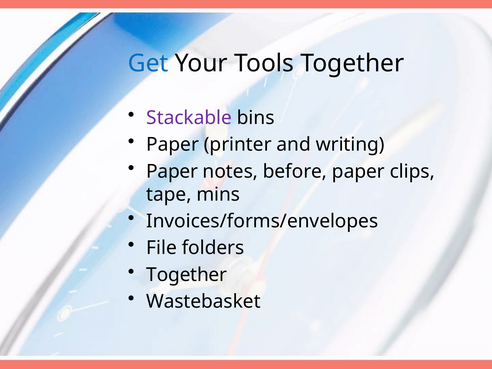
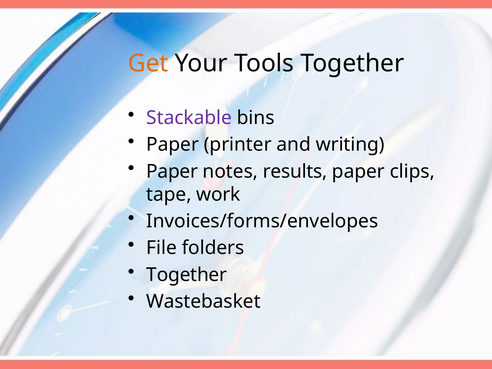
Get colour: blue -> orange
before: before -> results
mins: mins -> work
